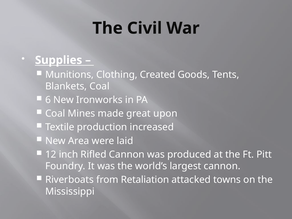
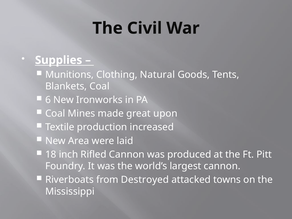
Created: Created -> Natural
12: 12 -> 18
Retaliation: Retaliation -> Destroyed
